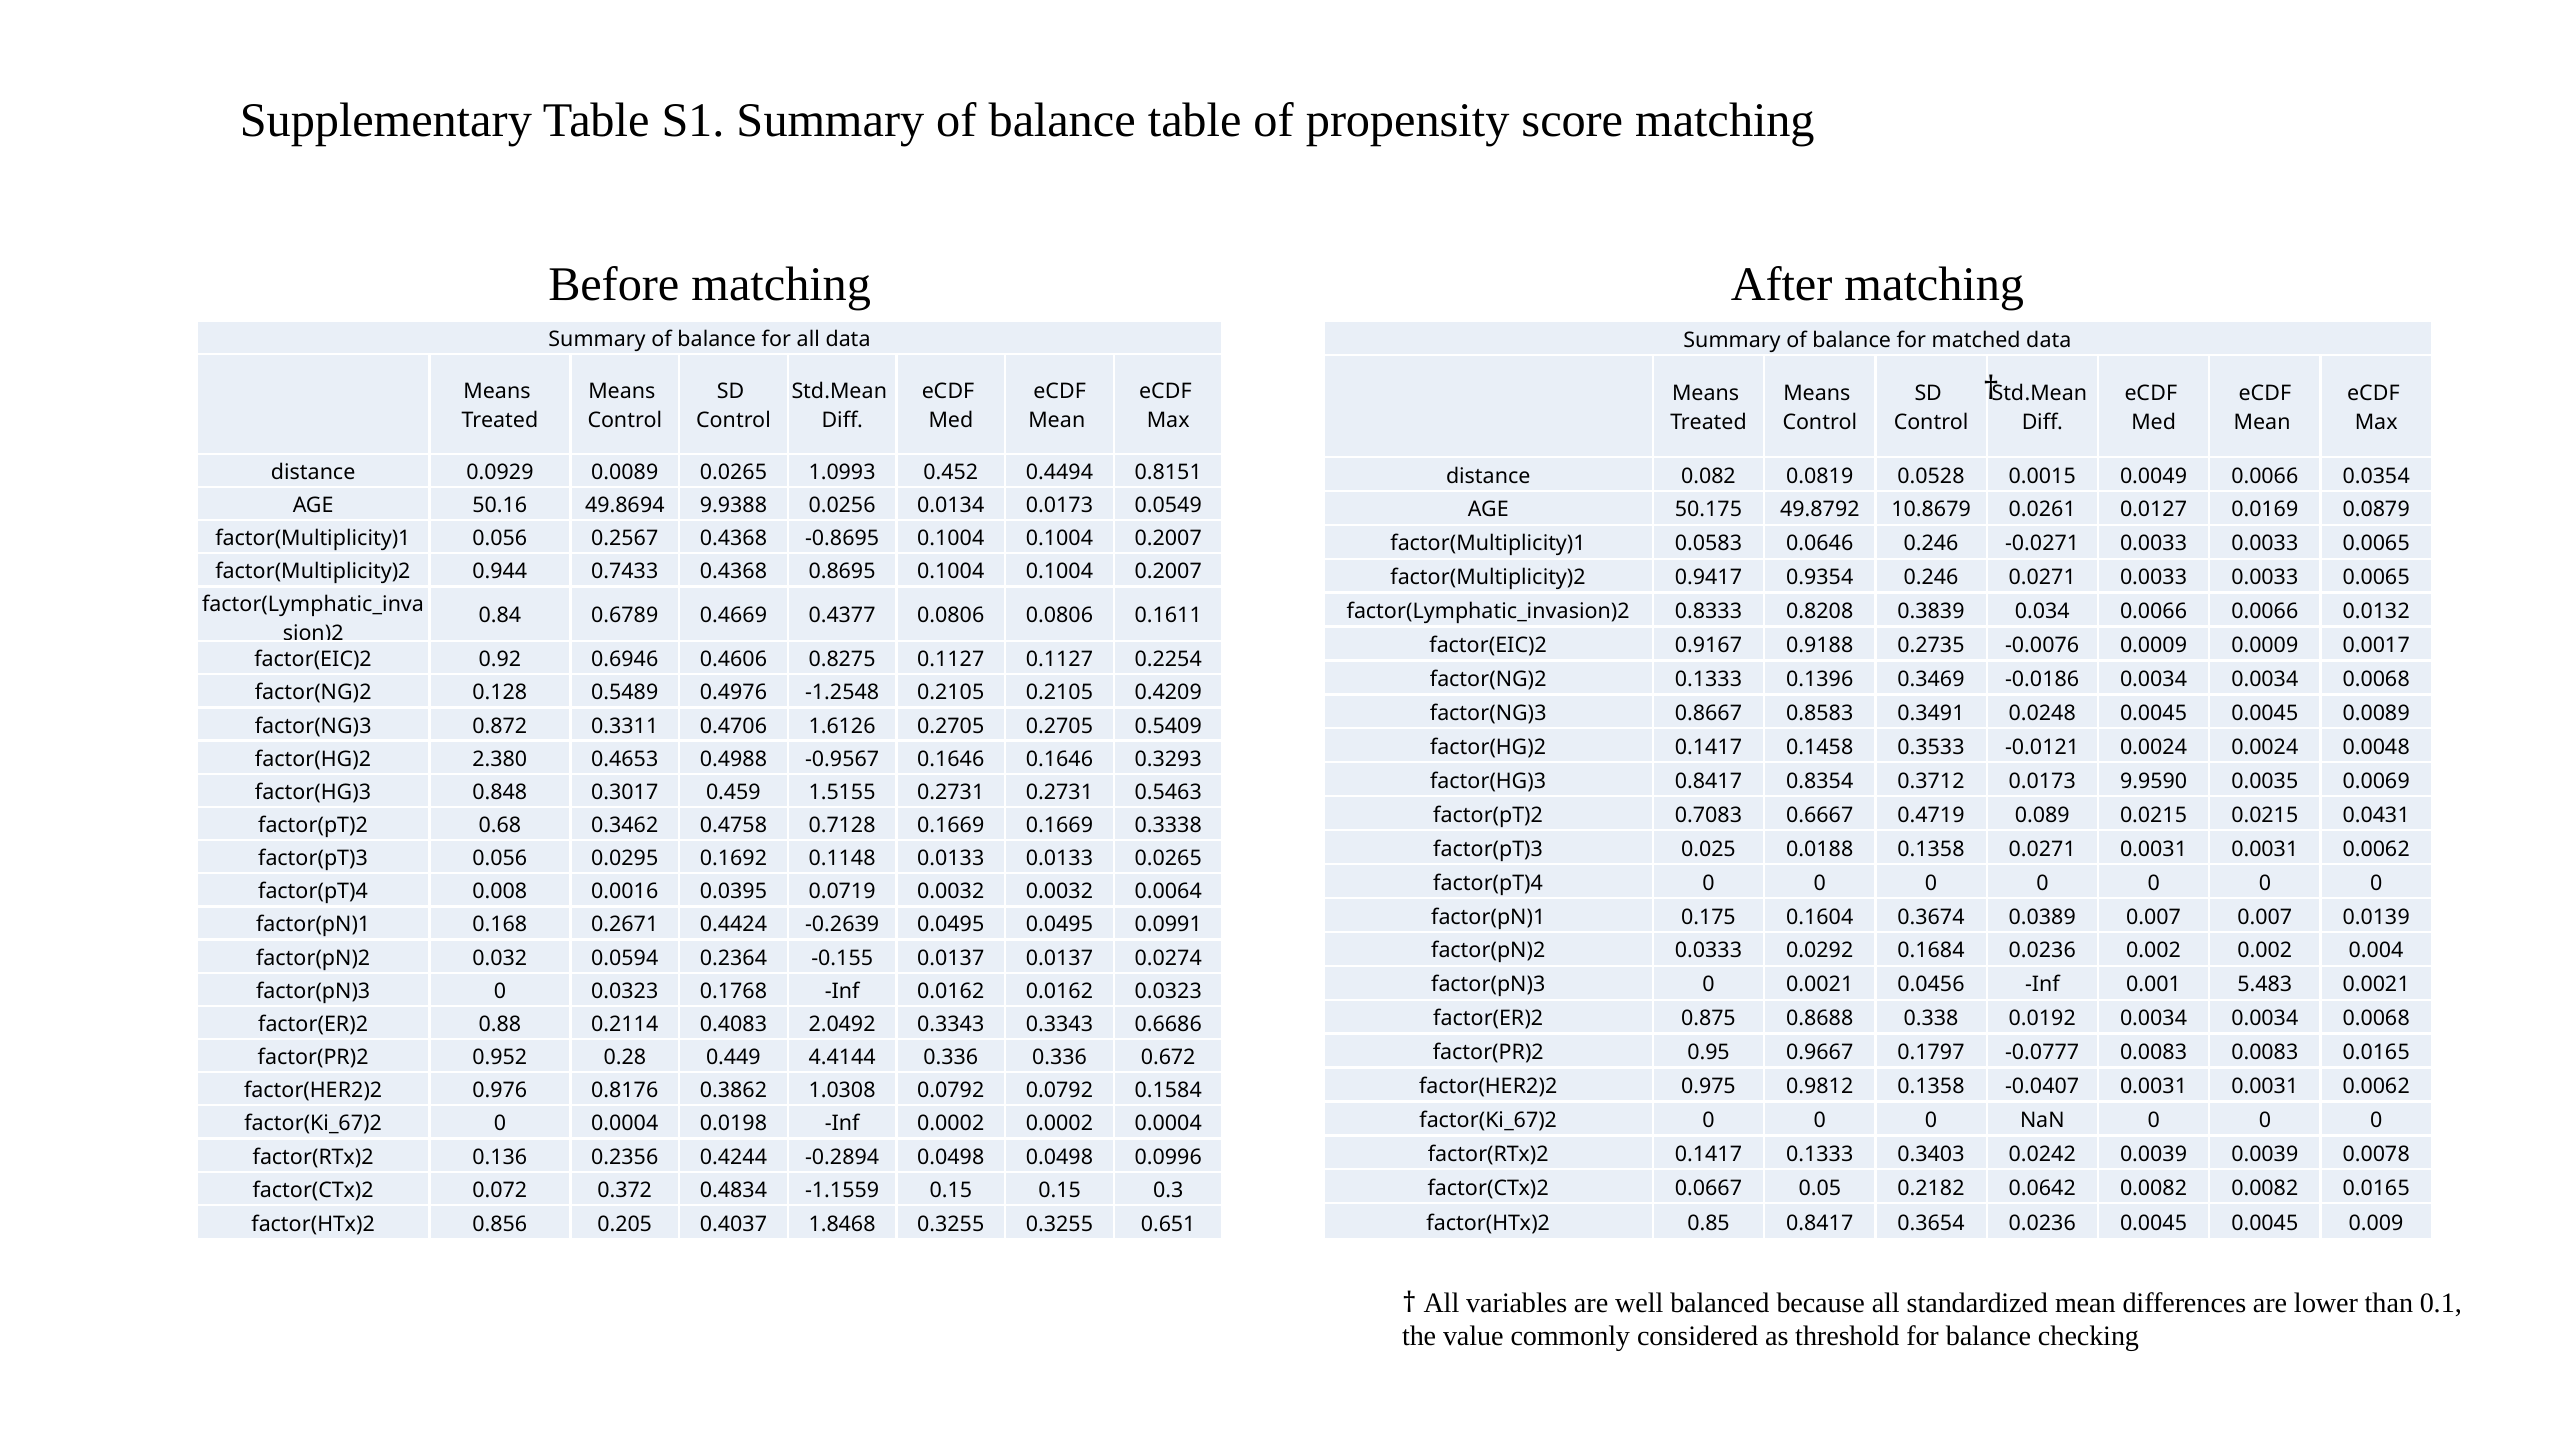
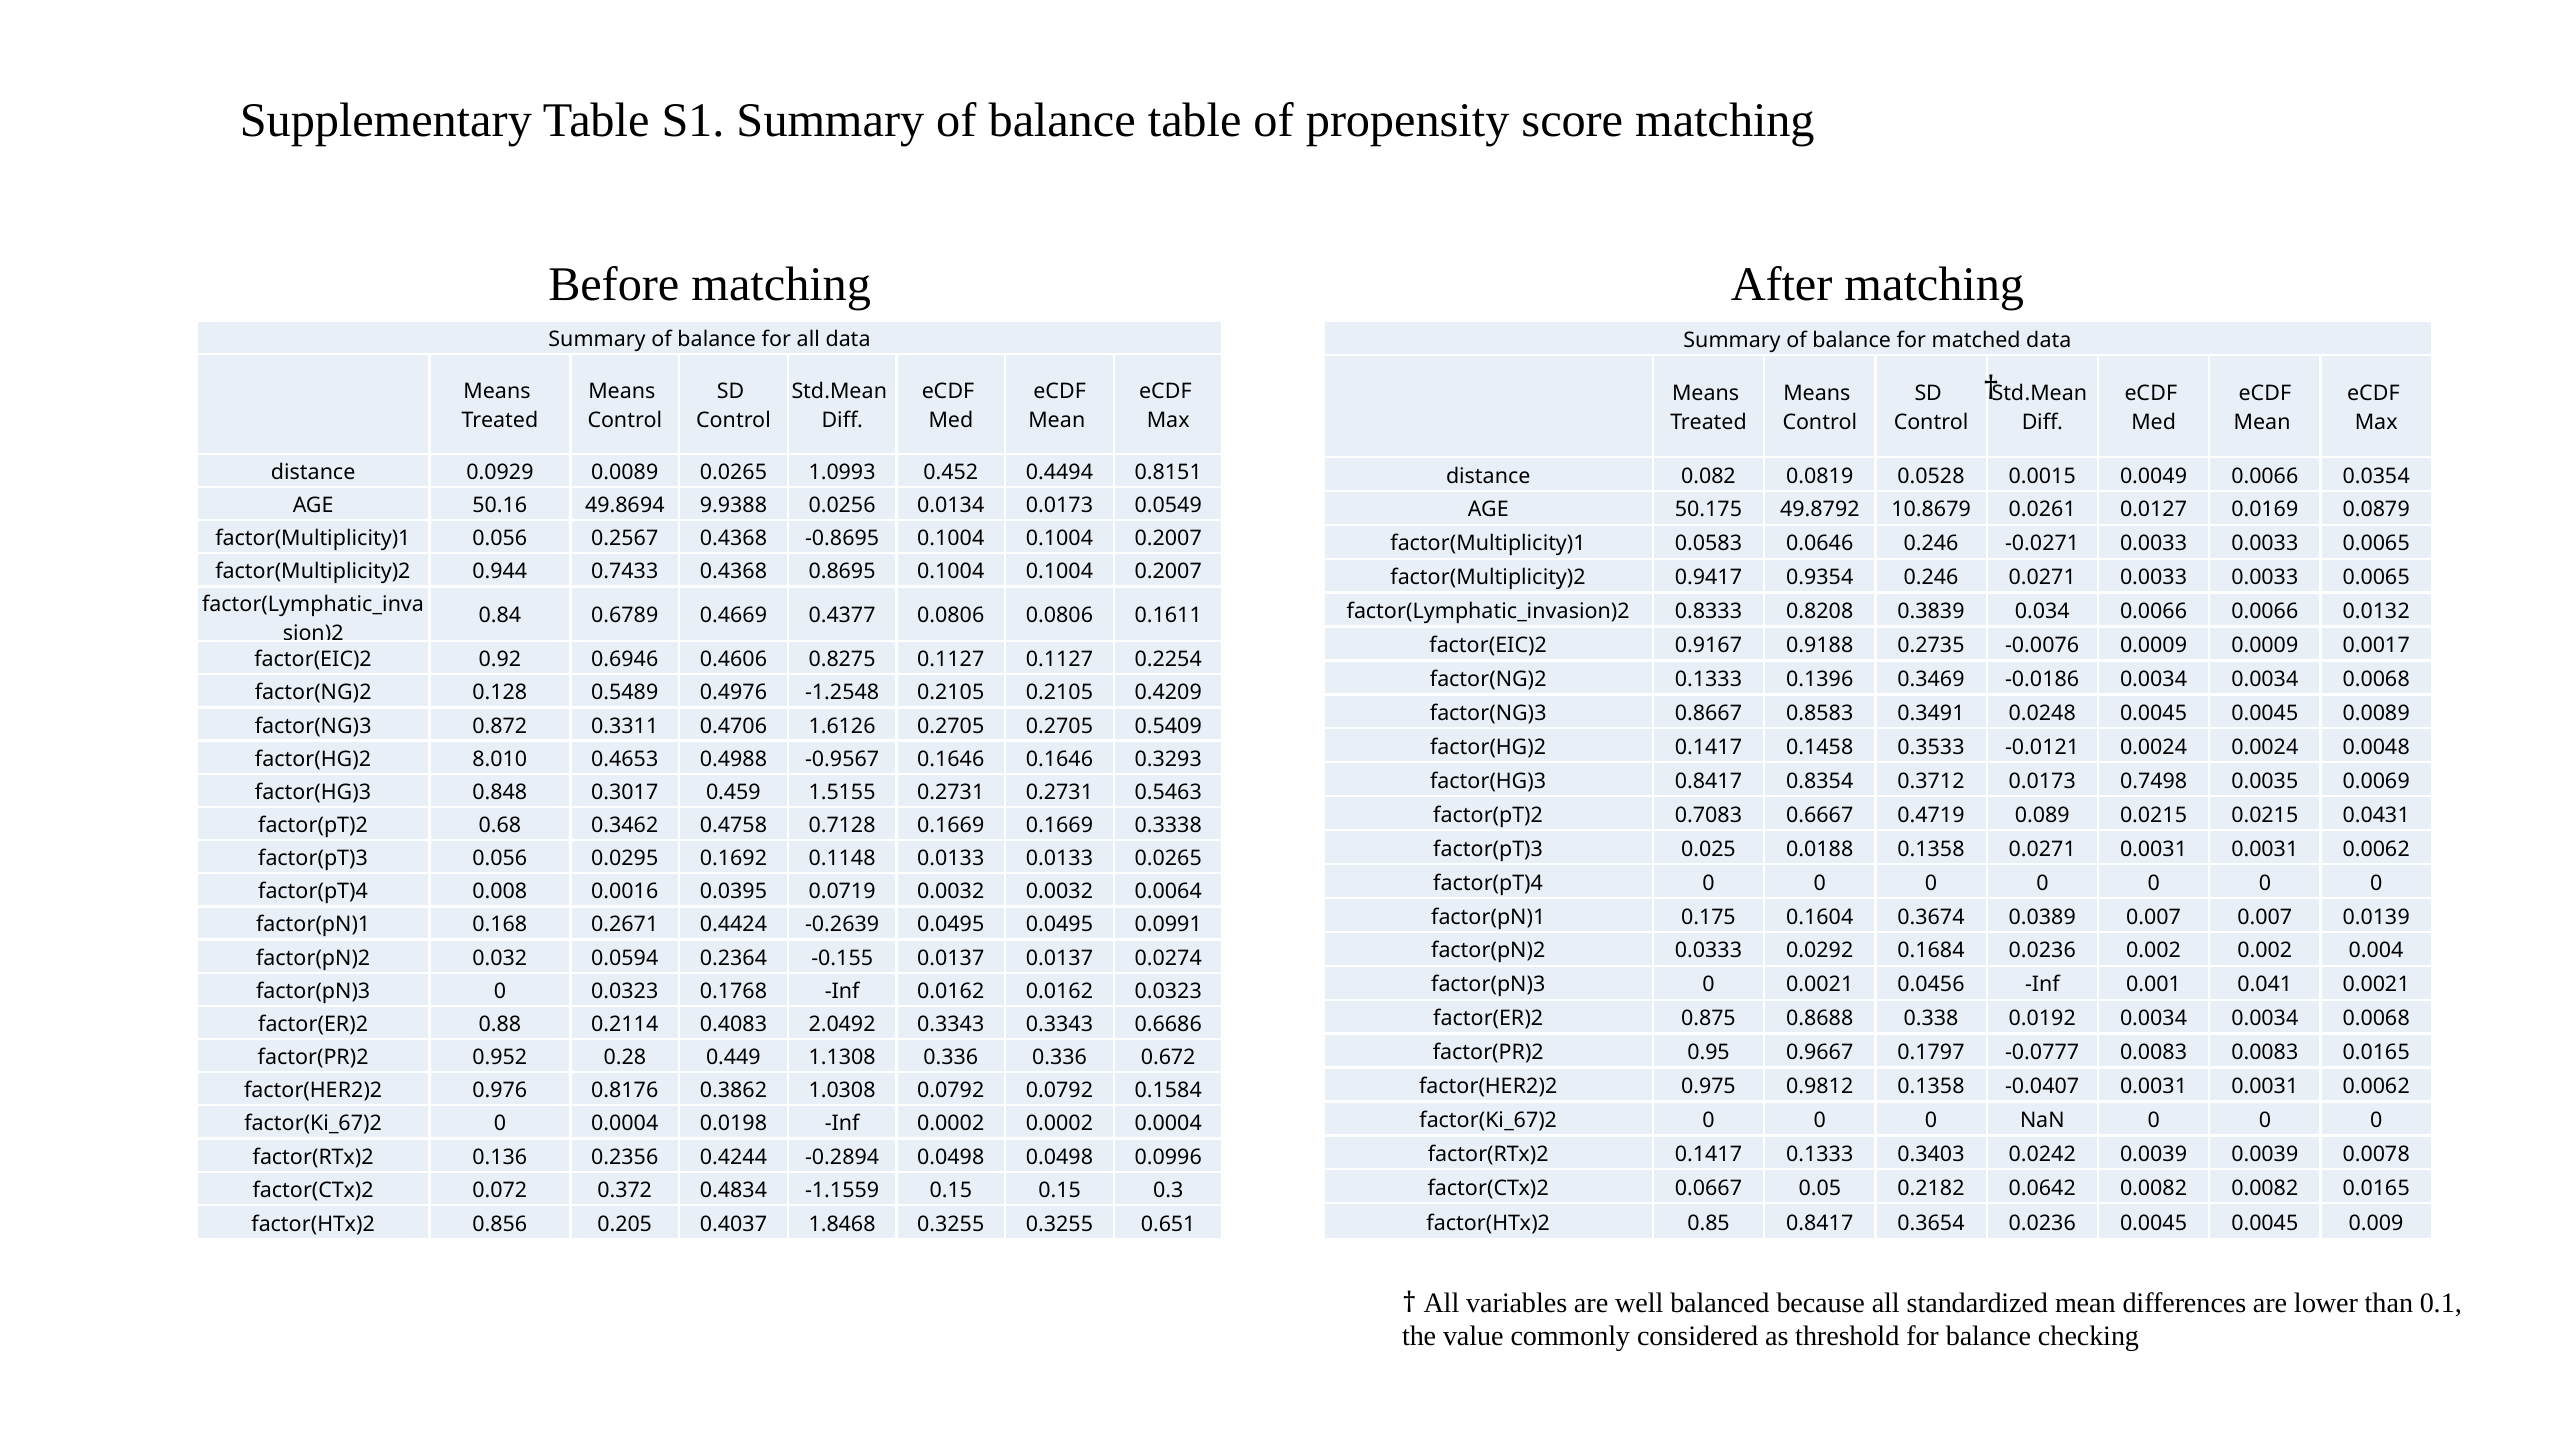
2.380: 2.380 -> 8.010
9.9590: 9.9590 -> 0.7498
5.483: 5.483 -> 0.041
4.4144: 4.4144 -> 1.1308
